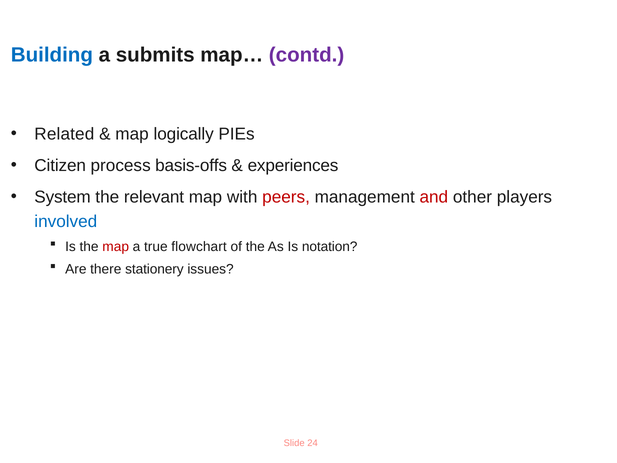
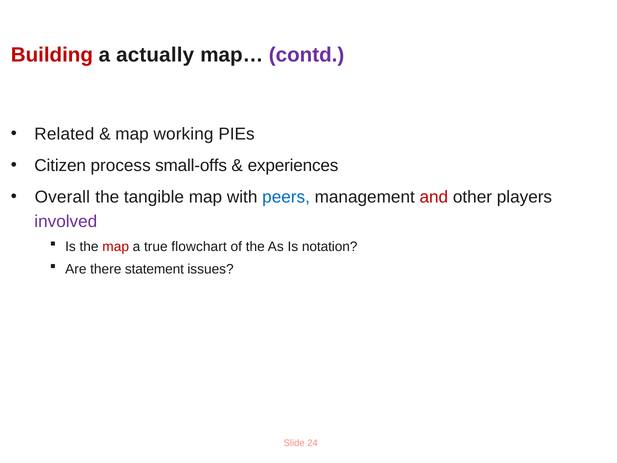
Building colour: blue -> red
submits: submits -> actually
logically: logically -> working
basis-offs: basis-offs -> small-offs
System: System -> Overall
relevant: relevant -> tangible
peers colour: red -> blue
involved colour: blue -> purple
stationery: stationery -> statement
